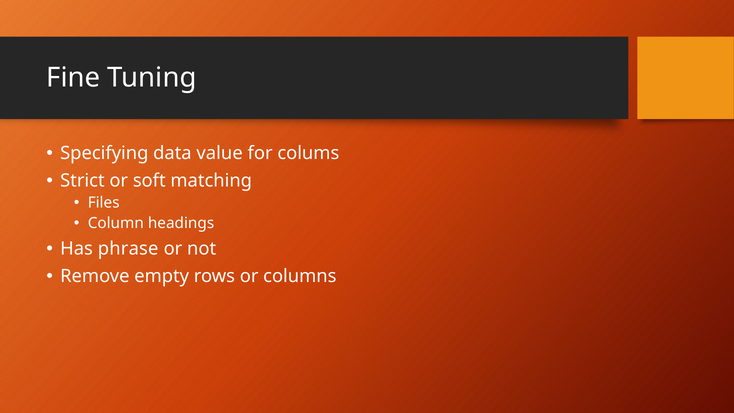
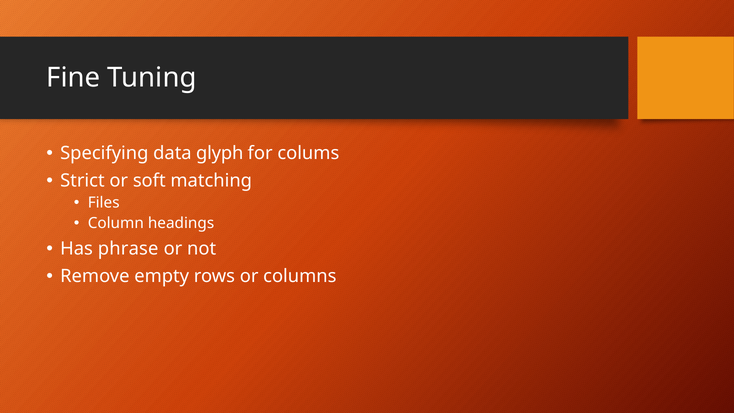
value: value -> glyph
